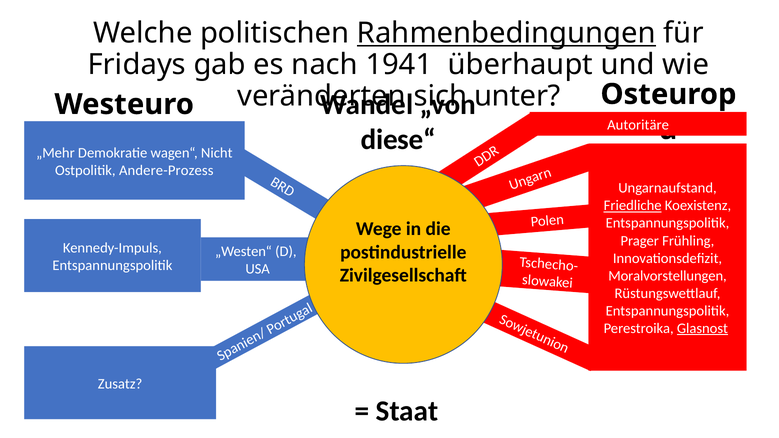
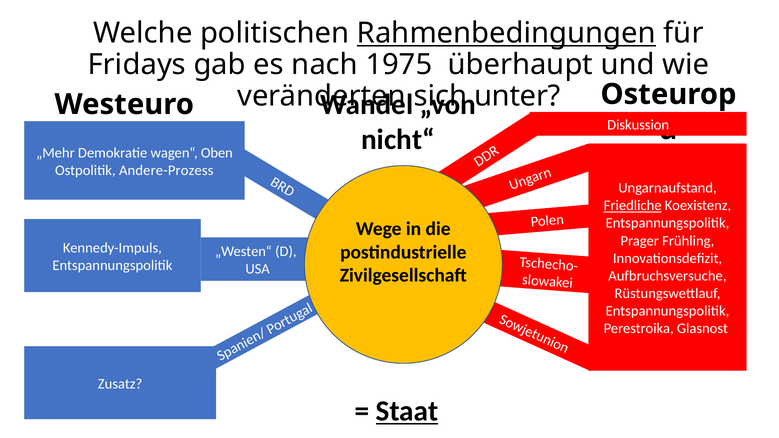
1941: 1941 -> 1975
Autoritäre: Autoritäre -> Diskussion
diese“: diese“ -> nicht“
Nicht: Nicht -> Oben
Moralvorstellungen: Moralvorstellungen -> Aufbruchsversuche
Glasnost underline: present -> none
Staat underline: none -> present
